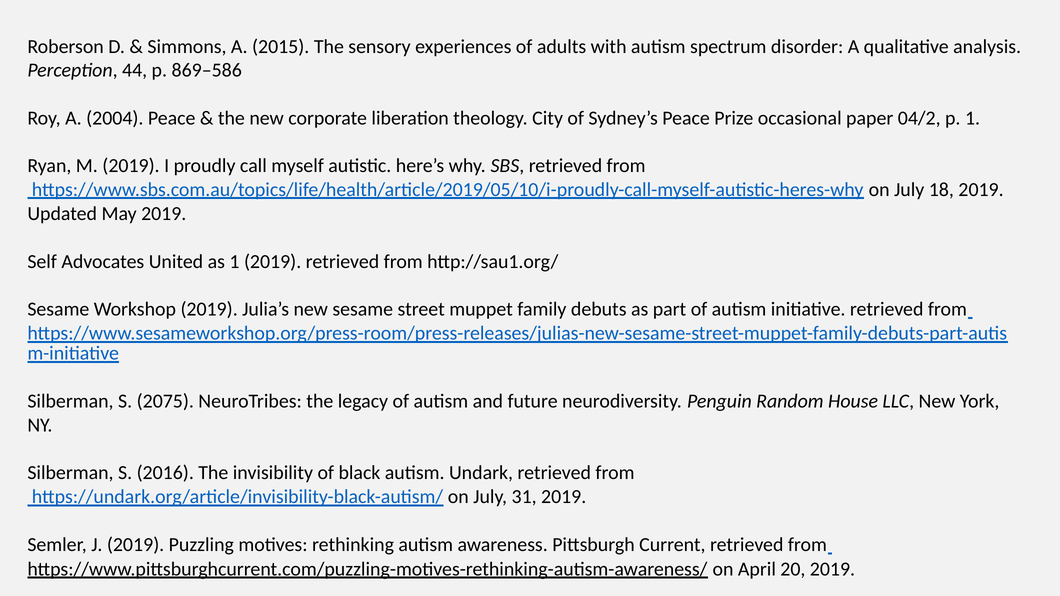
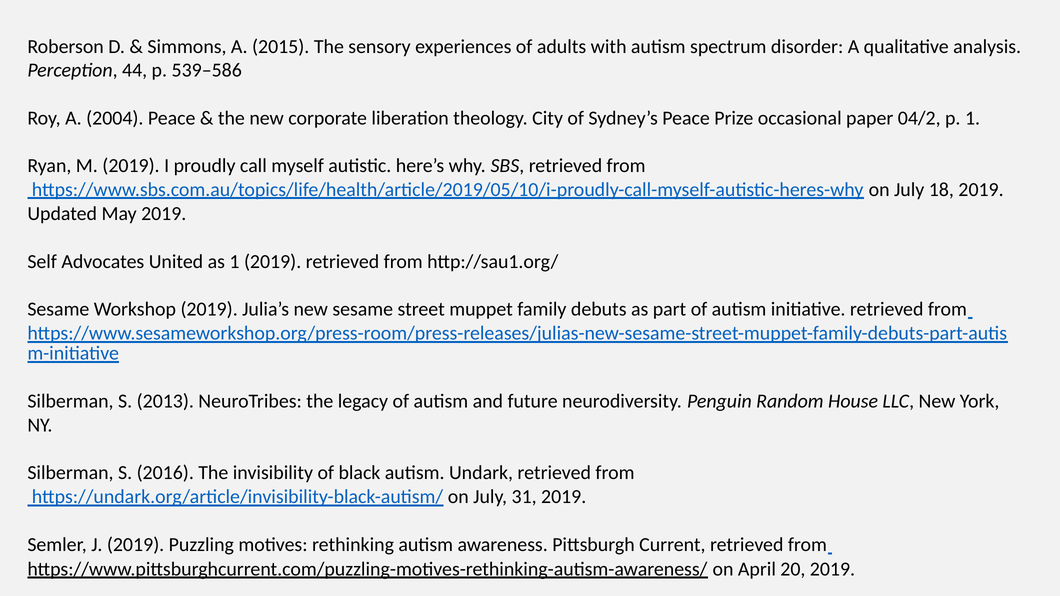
869–586: 869–586 -> 539–586
2075: 2075 -> 2013
